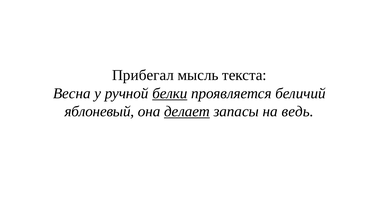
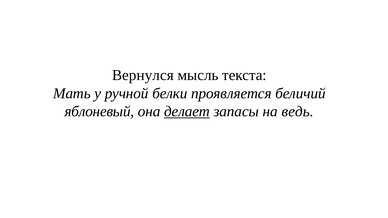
Прибегал: Прибегал -> Вернулся
Весна: Весна -> Мать
белки underline: present -> none
